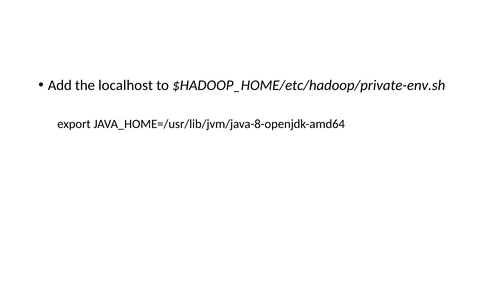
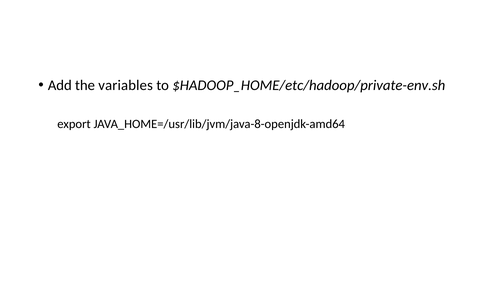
localhost: localhost -> variables
